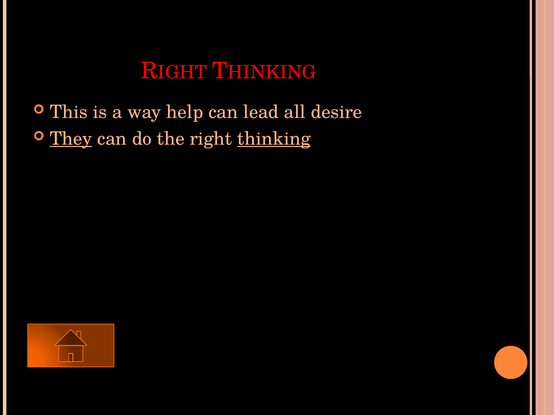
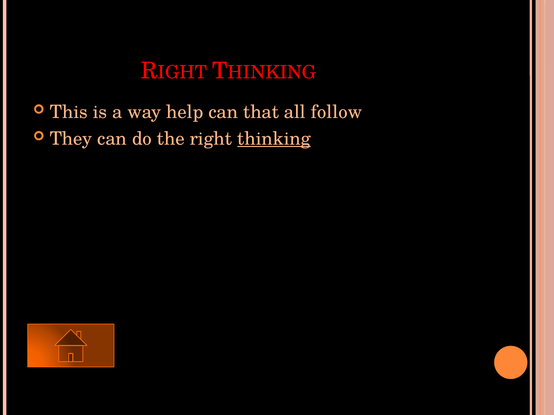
lead: lead -> that
desire: desire -> follow
They underline: present -> none
